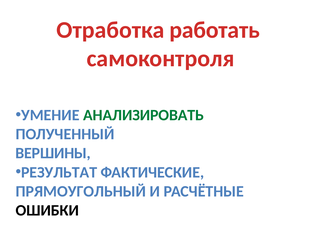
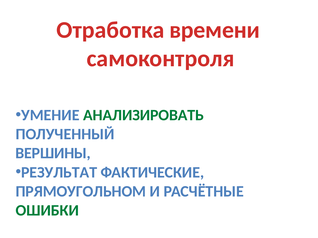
работать: работать -> времени
ПРЯМОУГОЛЬНЫЙ: ПРЯМОУГОЛЬНЫЙ -> ПРЯМОУГОЛЬНОМ
ОШИБКИ colour: black -> green
